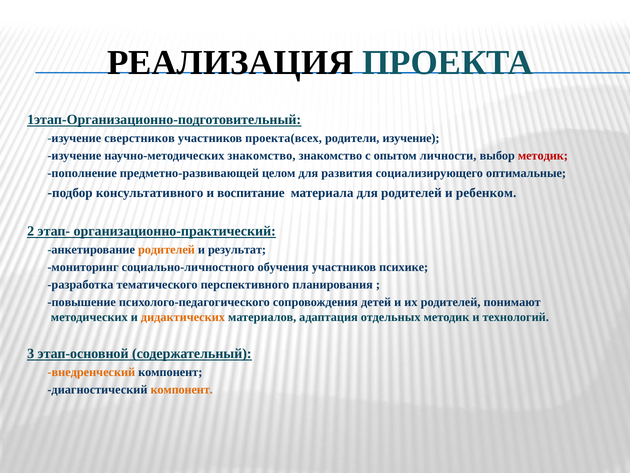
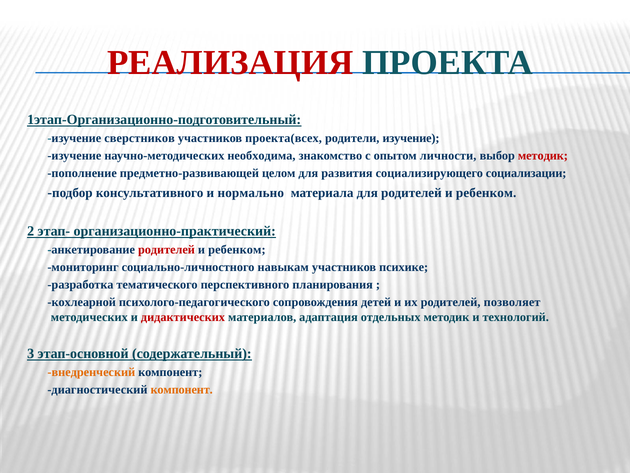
РЕАЛИЗАЦИЯ colour: black -> red
научно-методических знакомство: знакомство -> необходима
оптимальные: оптимальные -> социализации
воспитание: воспитание -> нормально
родителей at (166, 249) colour: orange -> red
результат at (237, 249): результат -> ребенком
обучения: обучения -> навыкам
повышение: повышение -> кохлеарной
понимают: понимают -> позволяет
дидактических colour: orange -> red
